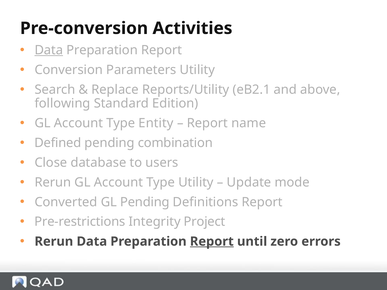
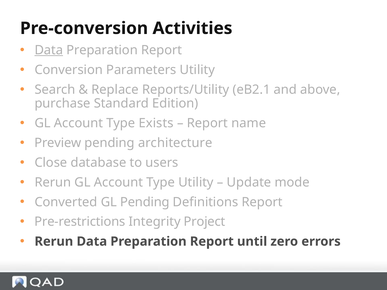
following: following -> purchase
Entity: Entity -> Exists
Defined: Defined -> Preview
combination: combination -> architecture
Report at (212, 242) underline: present -> none
